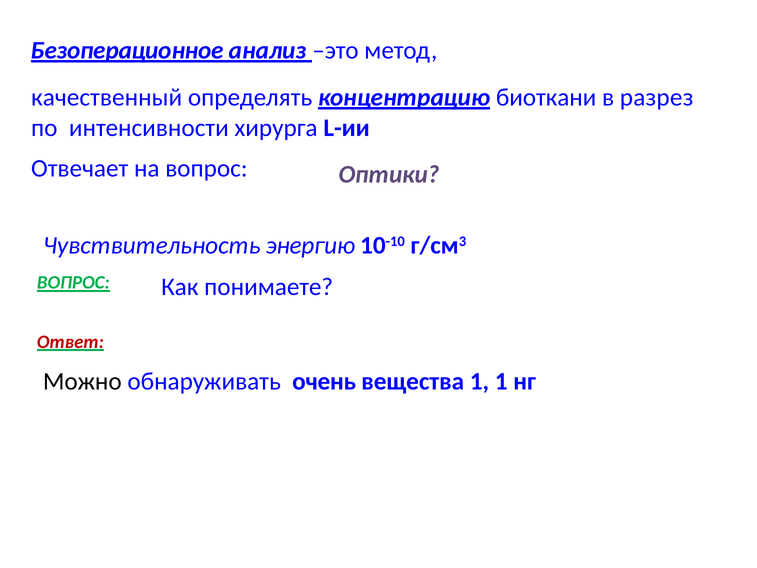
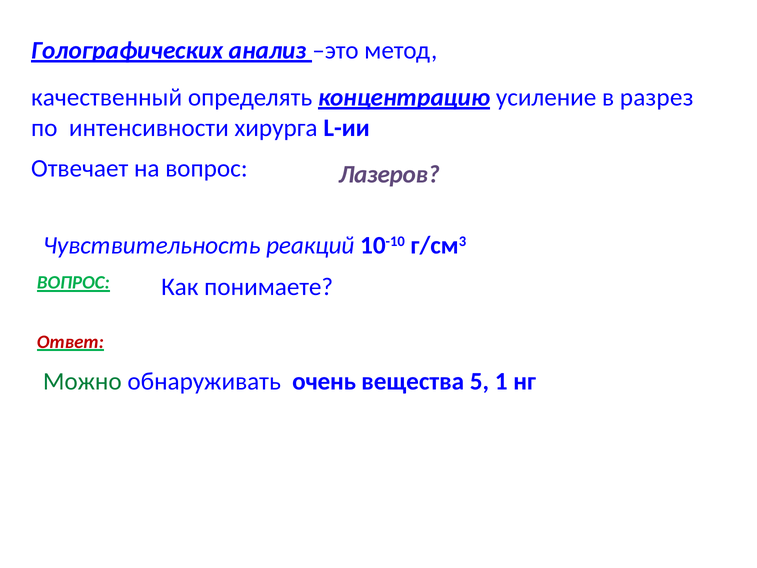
Безоперационное: Безоперационное -> Голографических
биоткани: биоткани -> усиление
Оптики: Оптики -> Лазеров
энергию: энергию -> реакций
Можно colour: black -> green
вещества 1: 1 -> 5
